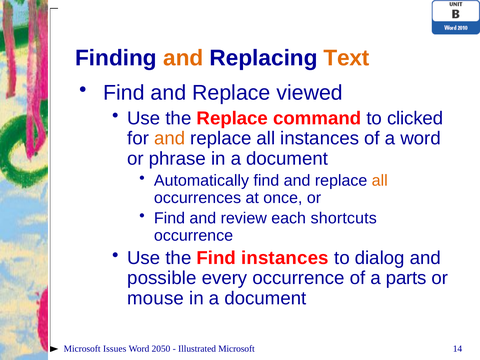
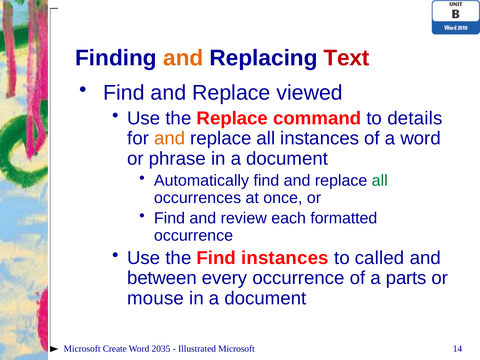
Text colour: orange -> red
clicked: clicked -> details
all at (380, 181) colour: orange -> green
shortcuts: shortcuts -> formatted
dialog: dialog -> called
possible: possible -> between
Issues: Issues -> Create
2050: 2050 -> 2035
